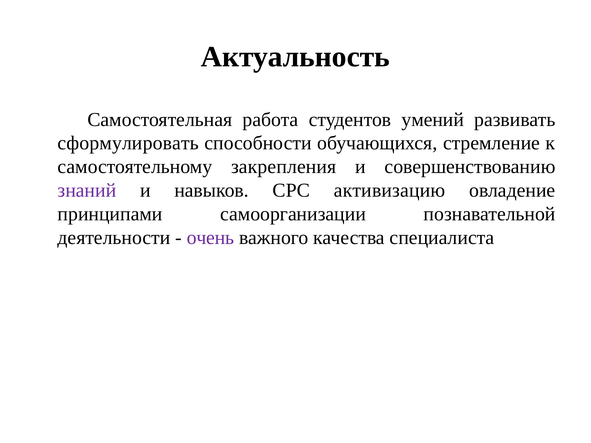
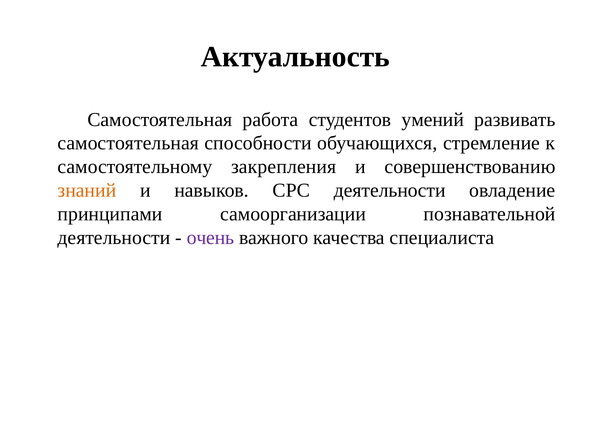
сформулировать at (128, 143): сформулировать -> самостоятельная
знаний colour: purple -> orange
СРС активизацию: активизацию -> деятельности
